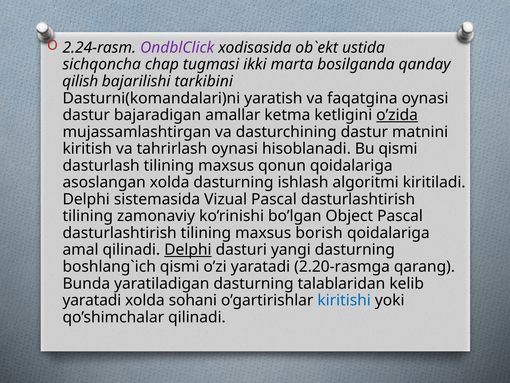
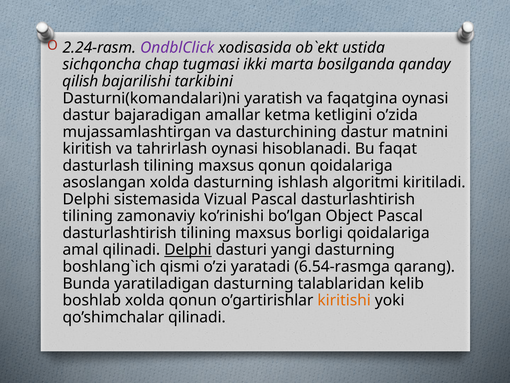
o’zida underline: present -> none
Bu qismi: qismi -> faqat
borish: borish -> borligi
2.20-rasmga: 2.20-rasmga -> 6.54-rasmga
yaratadi at (92, 300): yaratadi -> boshlab
xolda sohani: sohani -> qonun
kiritishi colour: blue -> orange
